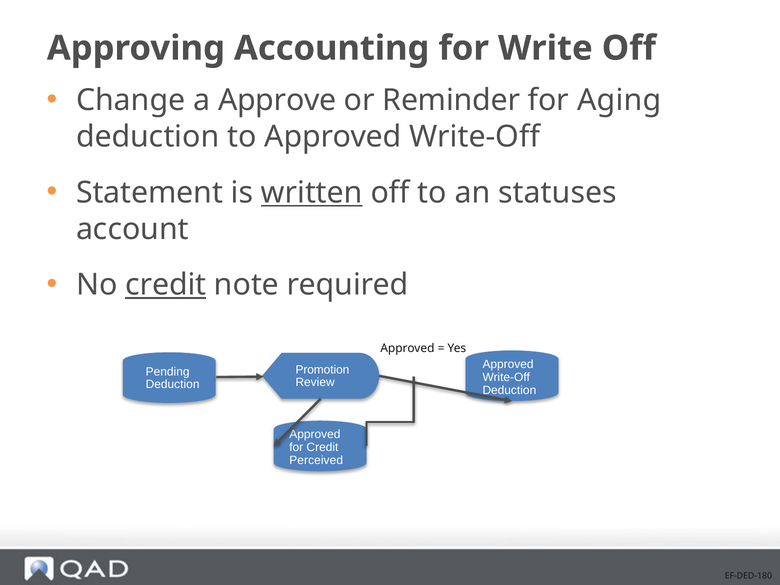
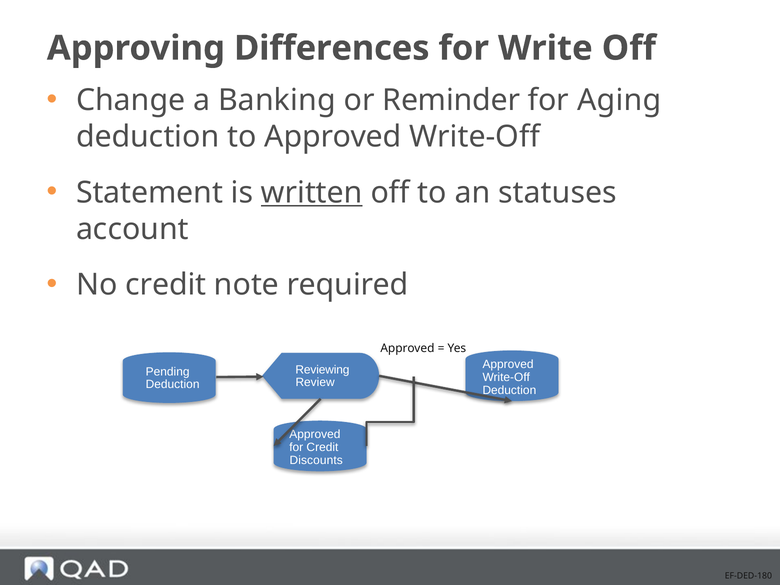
Accounting: Accounting -> Differences
Approve: Approve -> Banking
credit at (166, 285) underline: present -> none
Promotion: Promotion -> Reviewing
Perceived: Perceived -> Discounts
